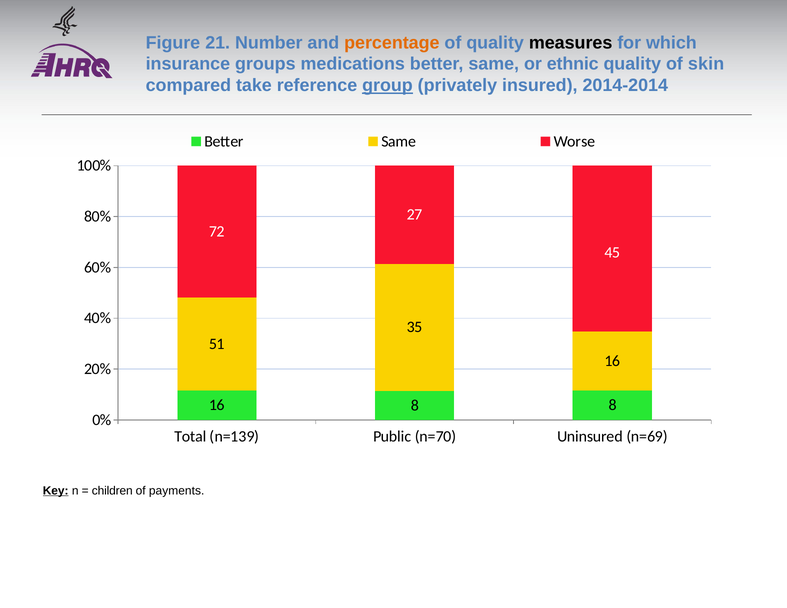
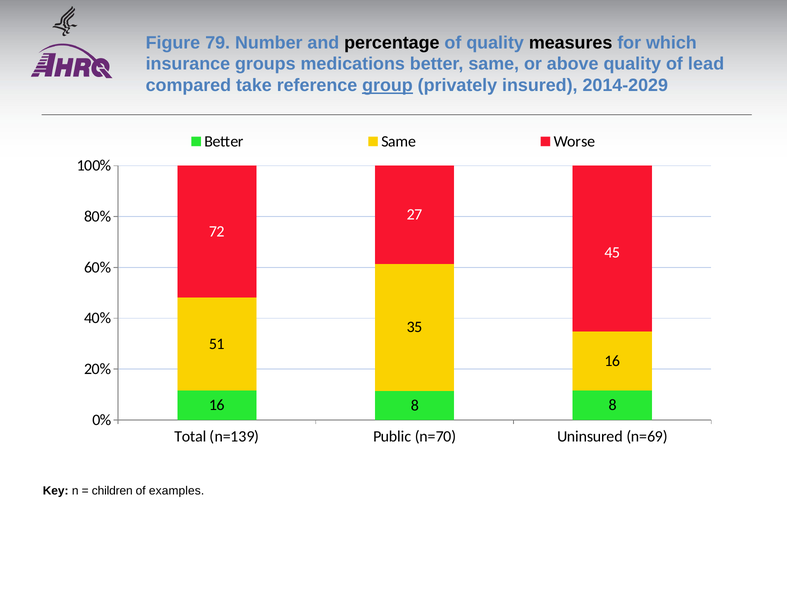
21: 21 -> 79
percentage colour: orange -> black
ethnic: ethnic -> above
skin: skin -> lead
2014-2014: 2014-2014 -> 2014-2029
Key underline: present -> none
payments: payments -> examples
